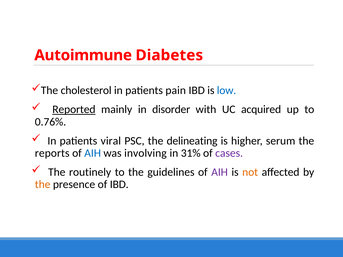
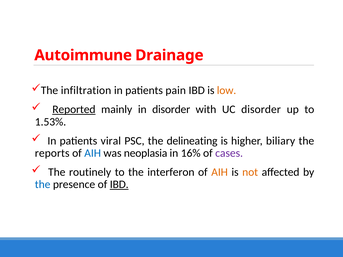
Diabetes: Diabetes -> Drainage
cholesterol: cholesterol -> infiltration
low colour: blue -> orange
UC acquired: acquired -> disorder
0.76%: 0.76% -> 1.53%
serum: serum -> biliary
involving: involving -> neoplasia
31%: 31% -> 16%
guidelines: guidelines -> interferon
AIH at (220, 172) colour: purple -> orange
the at (43, 185) colour: orange -> blue
IBD at (119, 185) underline: none -> present
